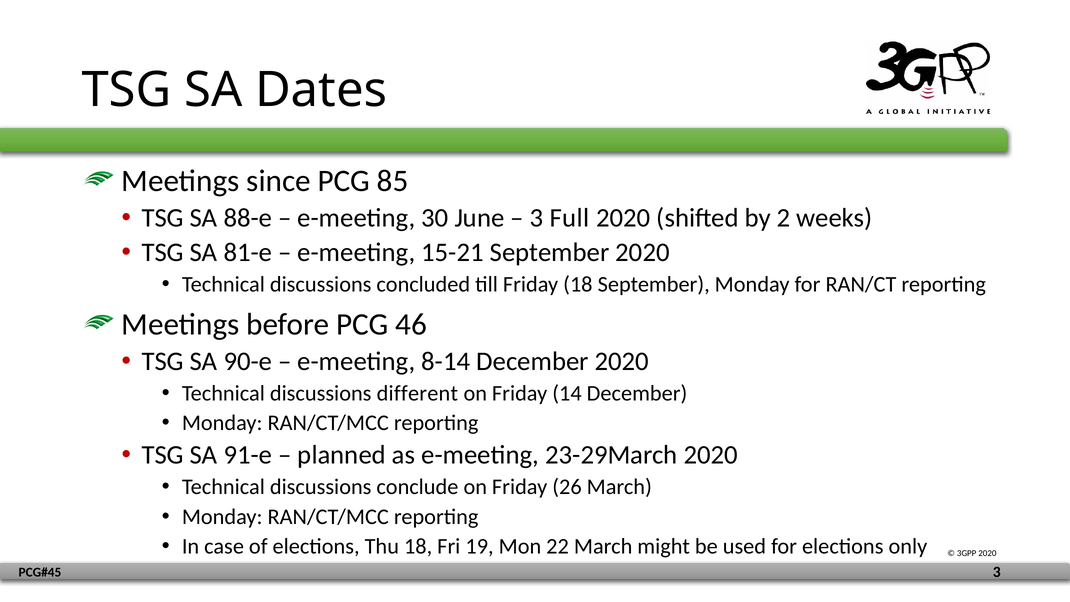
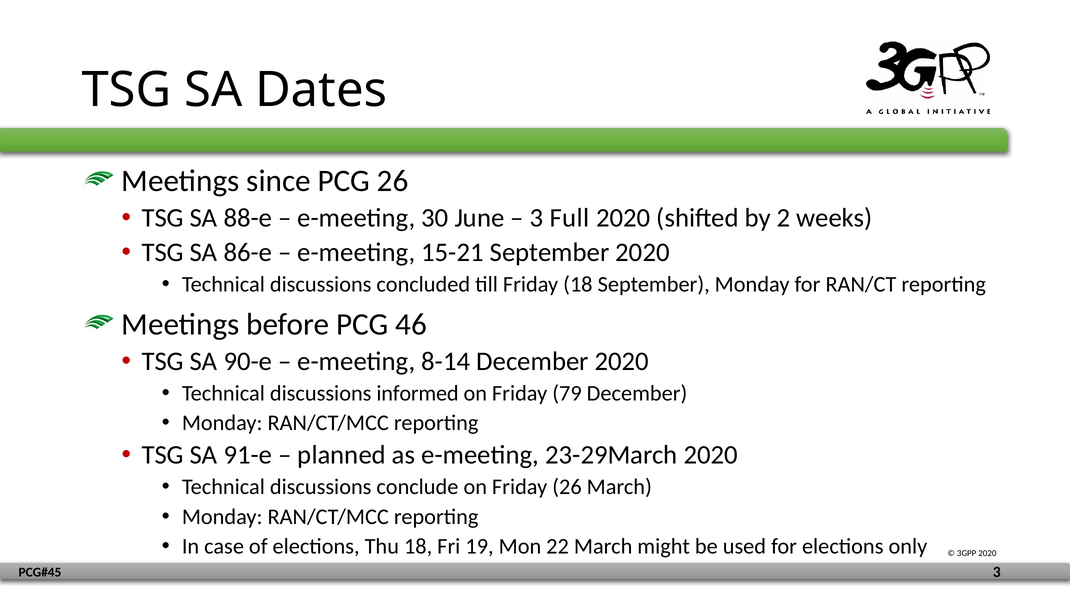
PCG 85: 85 -> 26
81-e: 81-e -> 86-e
different: different -> informed
14: 14 -> 79
